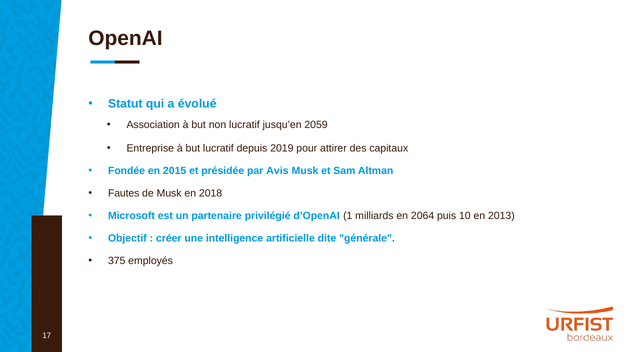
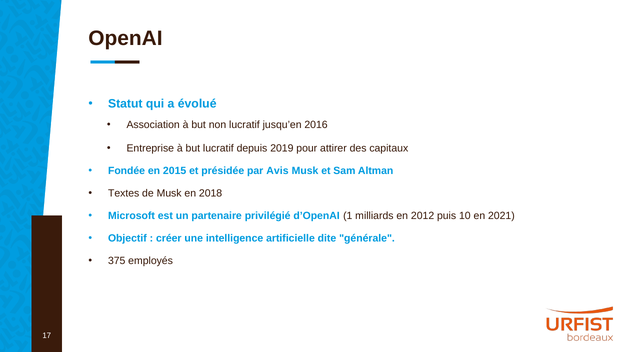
2059: 2059 -> 2016
Fautes: Fautes -> Textes
2064: 2064 -> 2012
2013: 2013 -> 2021
